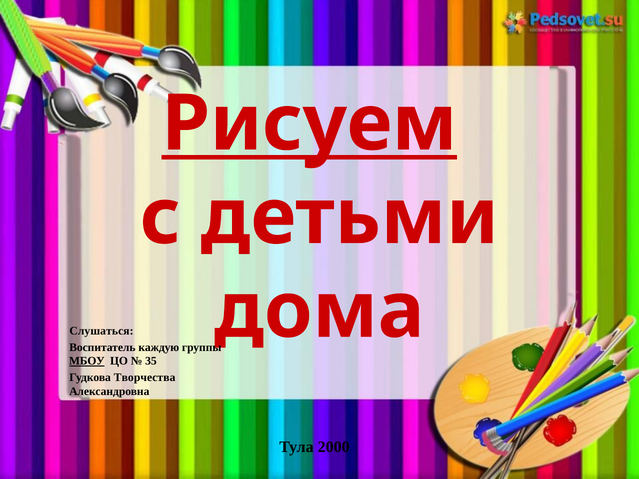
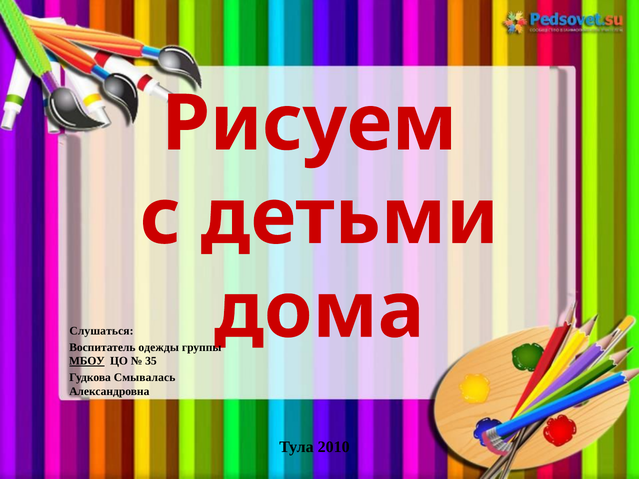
Рисуем underline: present -> none
каждую: каждую -> одежды
Творчества: Творчества -> Смывалась
2000: 2000 -> 2010
